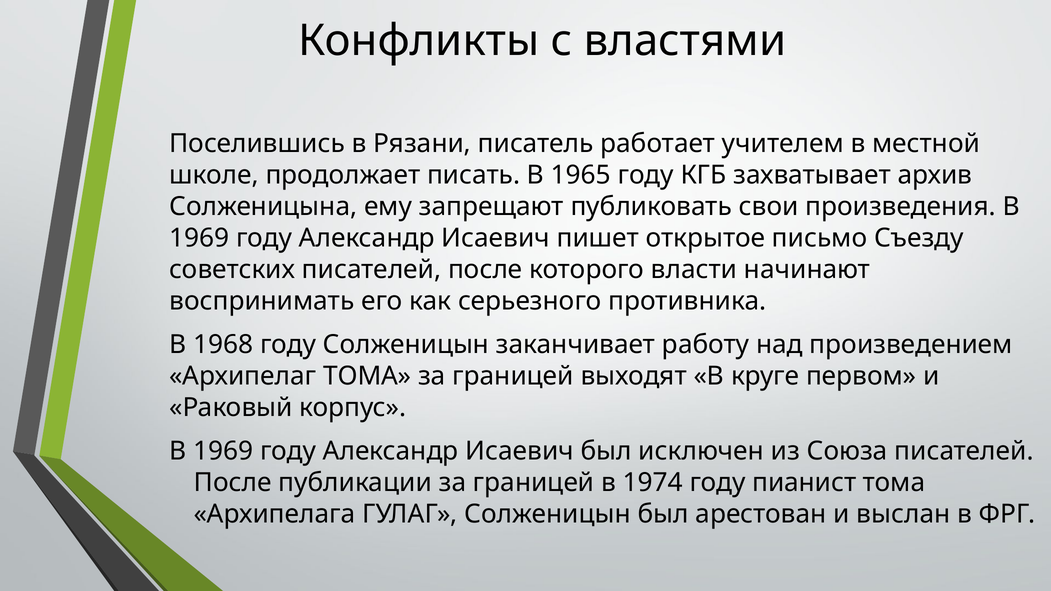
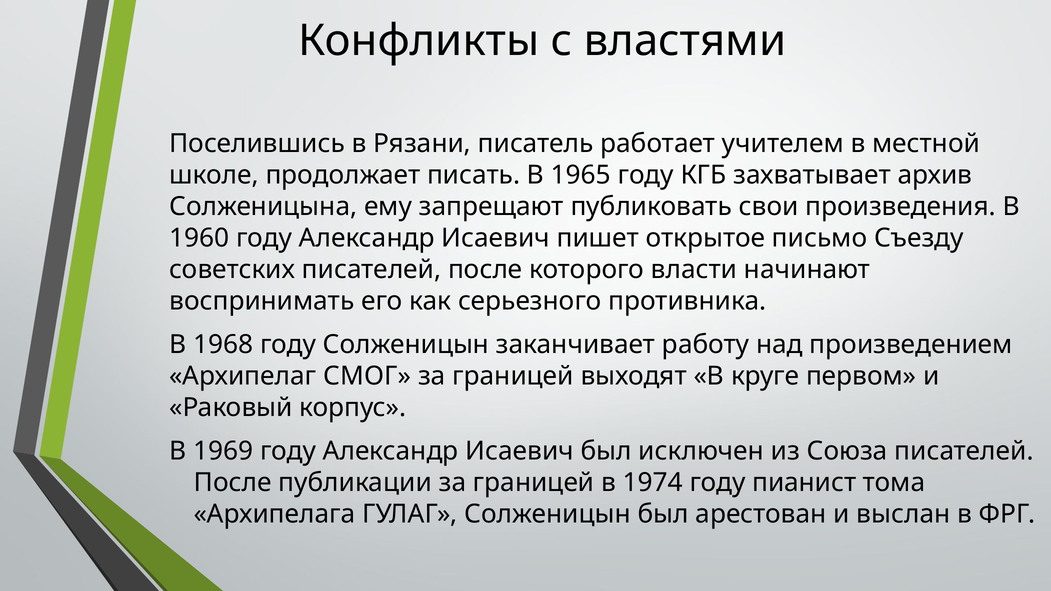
1969 at (199, 238): 1969 -> 1960
Архипелаг ТОМА: ТОМА -> СМОГ
